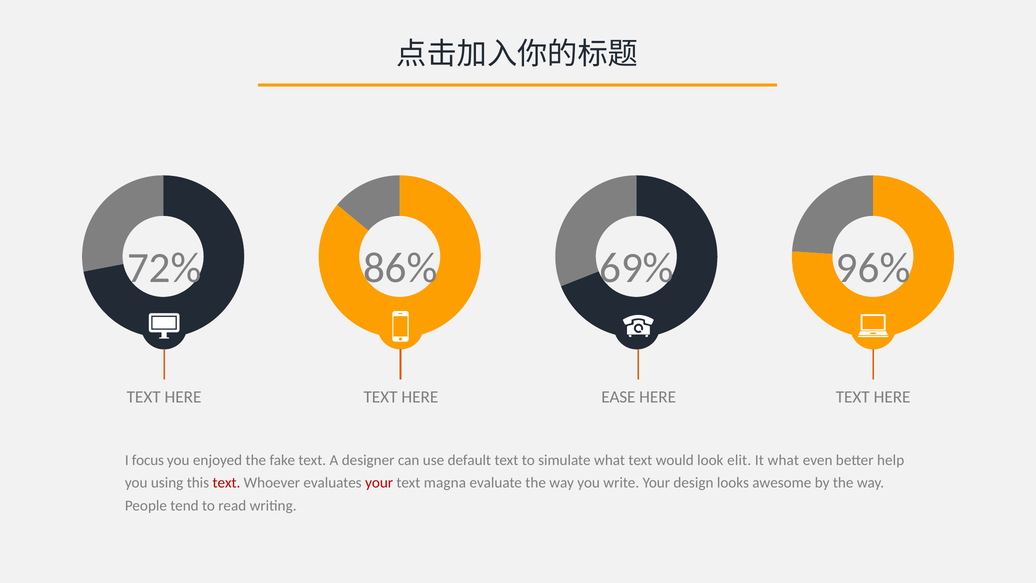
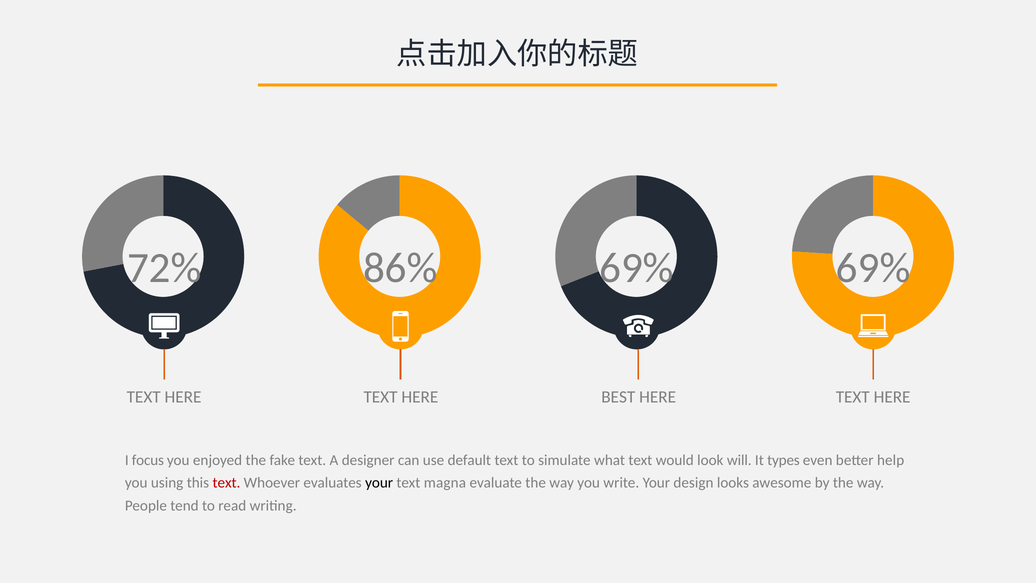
69% 96%: 96% -> 69%
EASE: EASE -> BEST
elit: elit -> will
It what: what -> types
your at (379, 483) colour: red -> black
